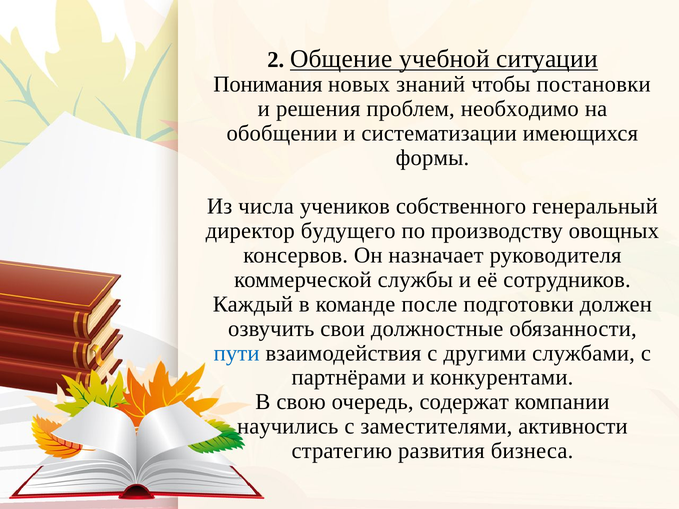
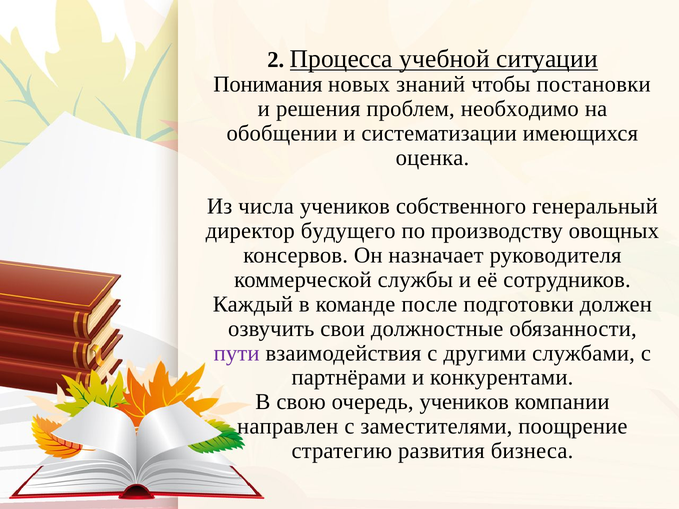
Общение: Общение -> Процесса
формы: формы -> оценка
пути colour: blue -> purple
очередь содержат: содержат -> учеников
научились: научились -> направлен
активности: активности -> поощрение
